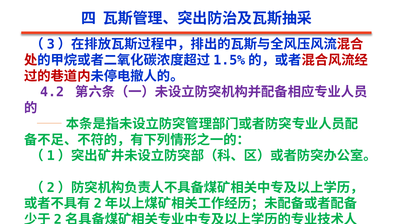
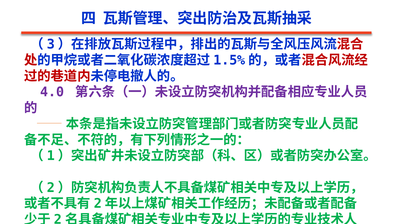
4.2: 4.2 -> 4.0
